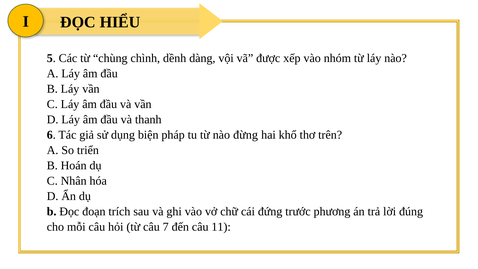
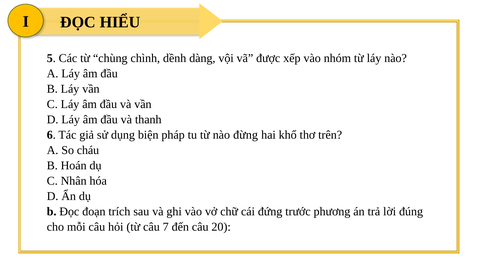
triển: triển -> cháu
11: 11 -> 20
